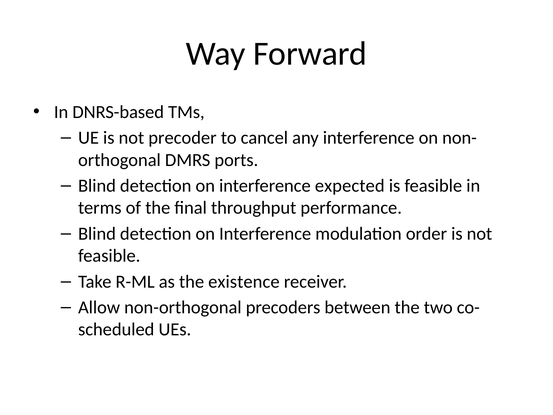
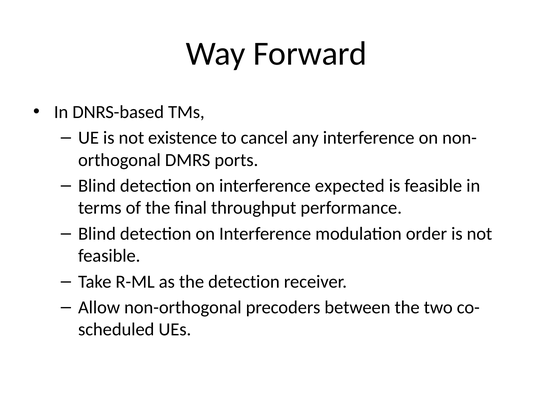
precoder: precoder -> existence
the existence: existence -> detection
